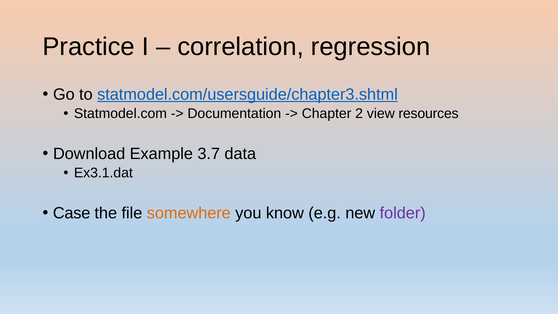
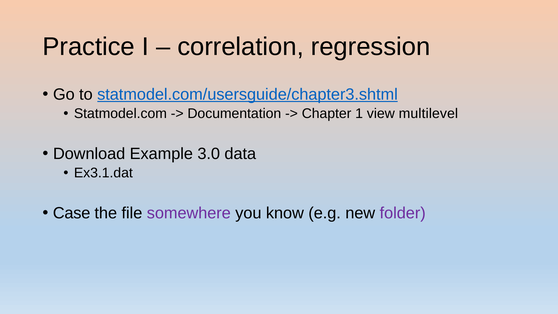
2: 2 -> 1
resources: resources -> multilevel
3.7: 3.7 -> 3.0
somewhere colour: orange -> purple
